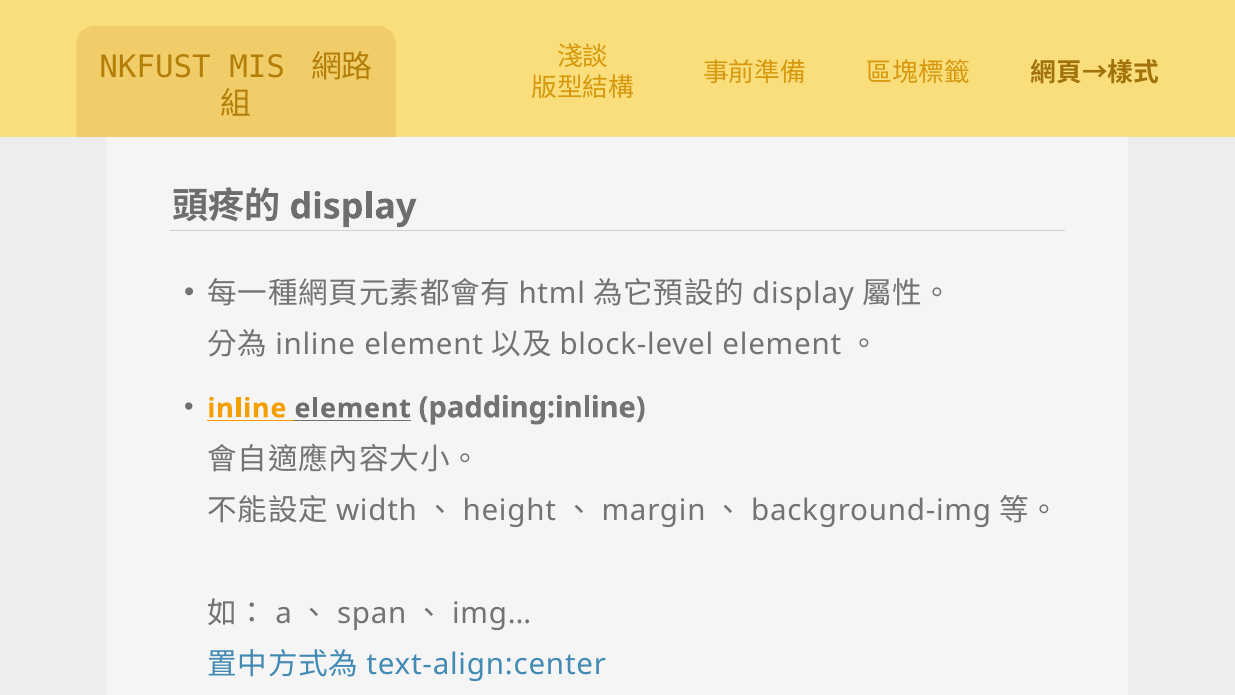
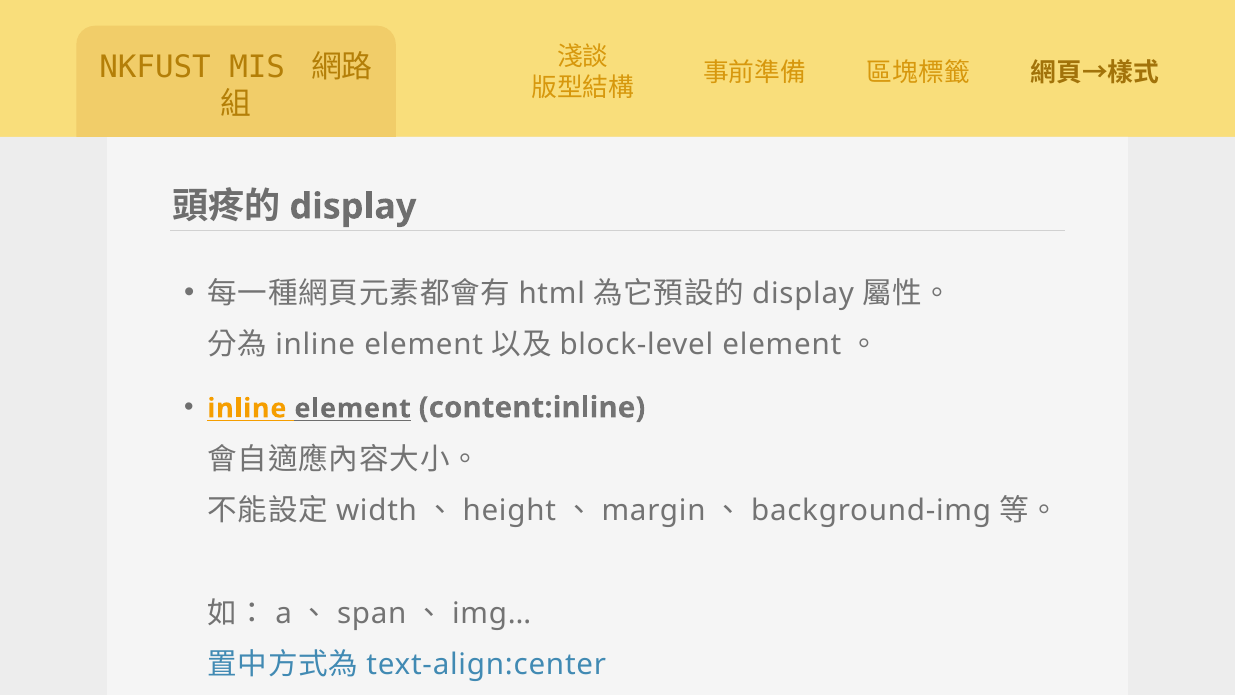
padding:inline: padding:inline -> content:inline
